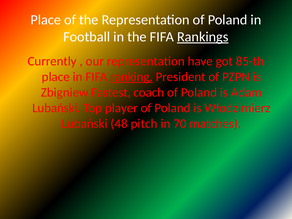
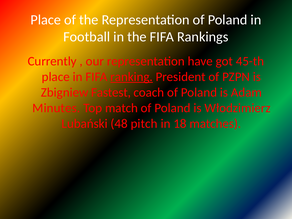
Rankings underline: present -> none
85-th: 85-th -> 45-th
Lubański at (56, 108): Lubański -> Minutes
player: player -> match
70: 70 -> 18
